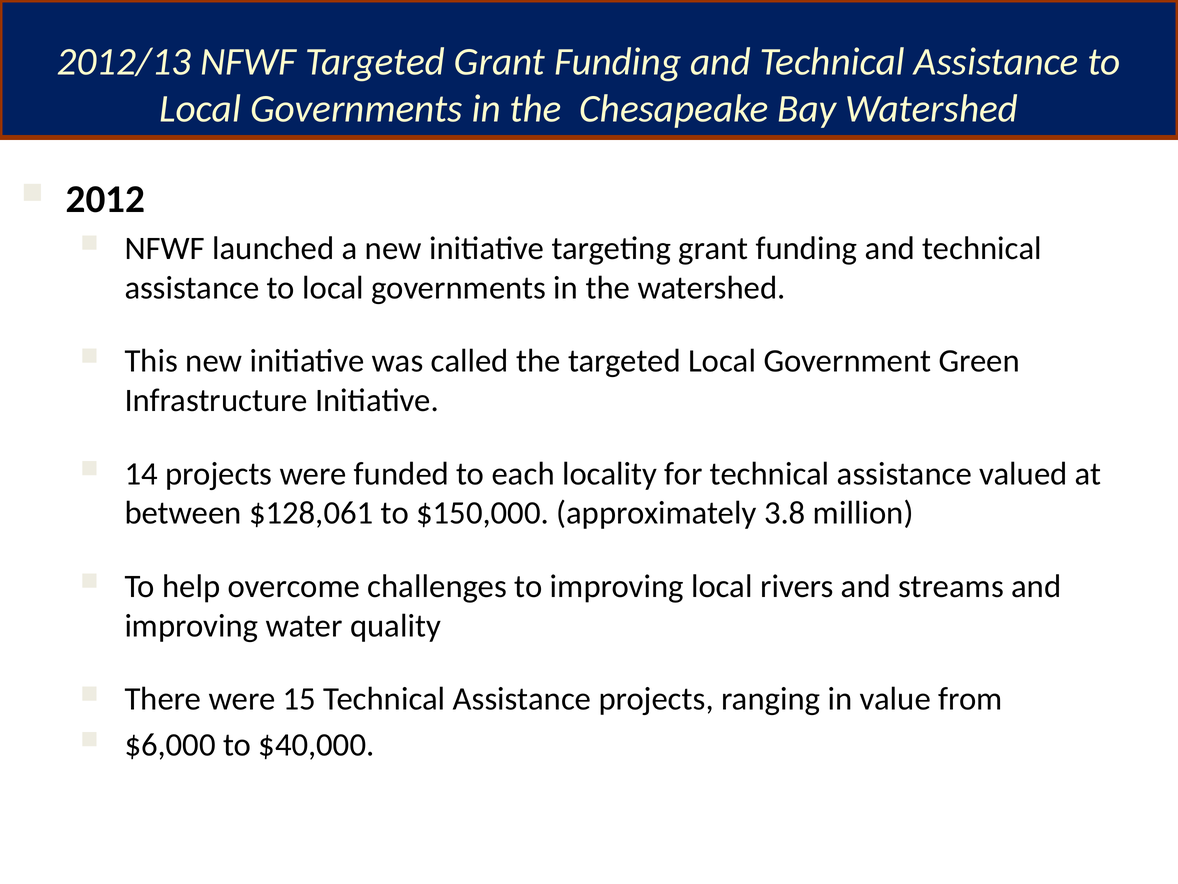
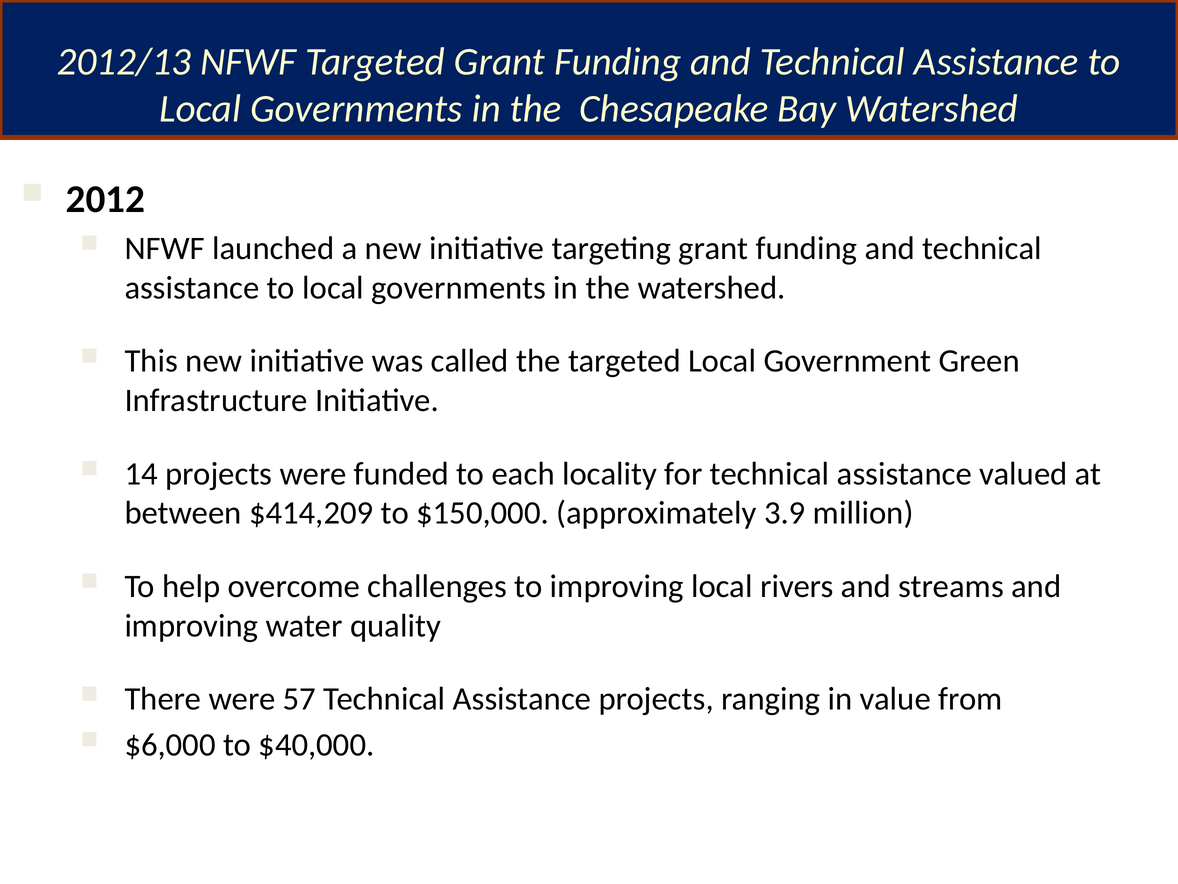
$128,061: $128,061 -> $414,209
3.8: 3.8 -> 3.9
15: 15 -> 57
